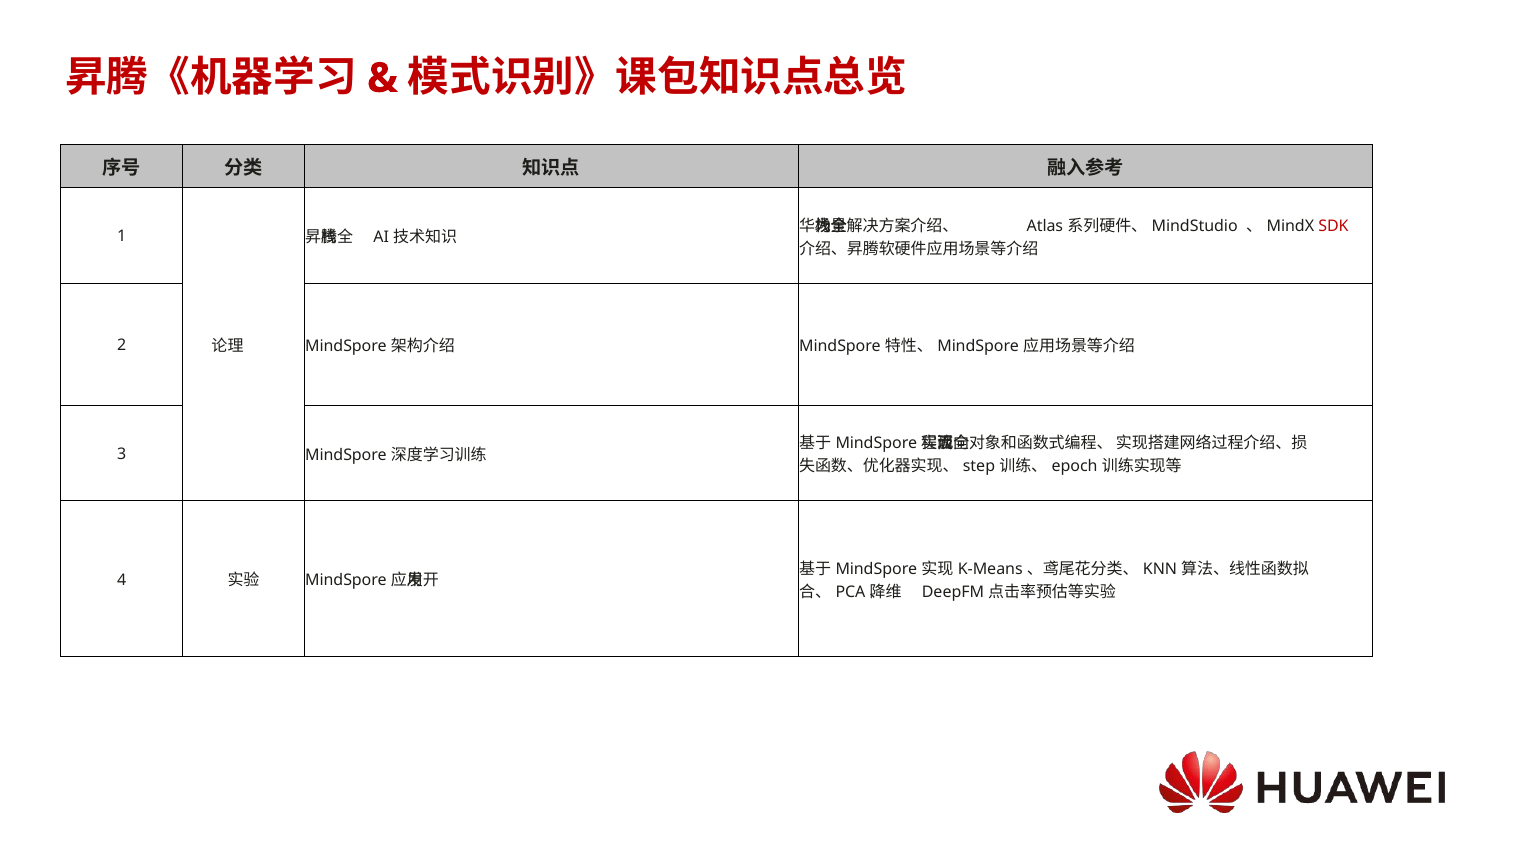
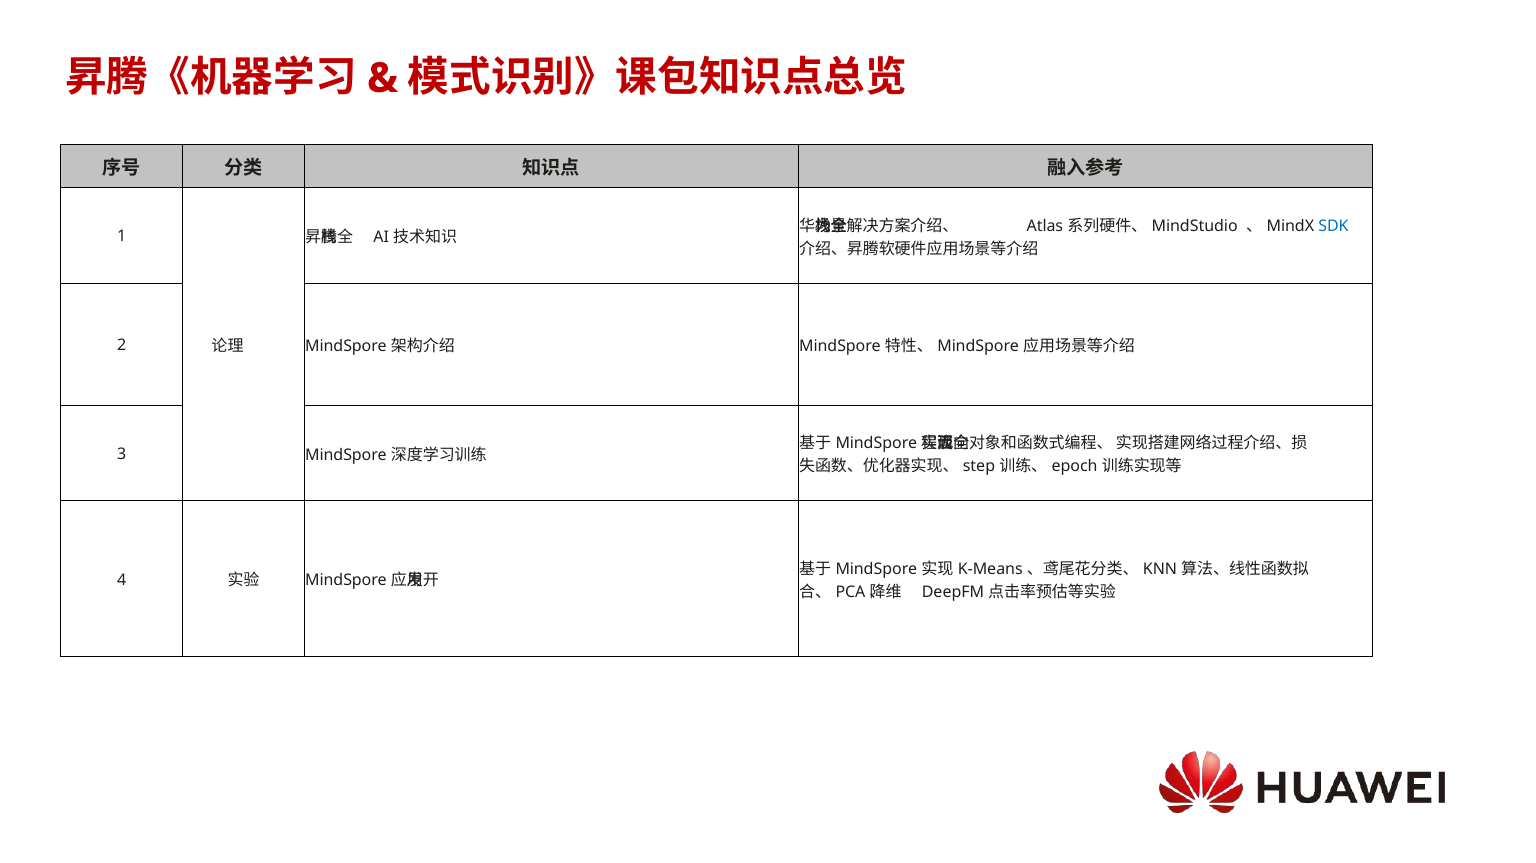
SDK colour: red -> blue
